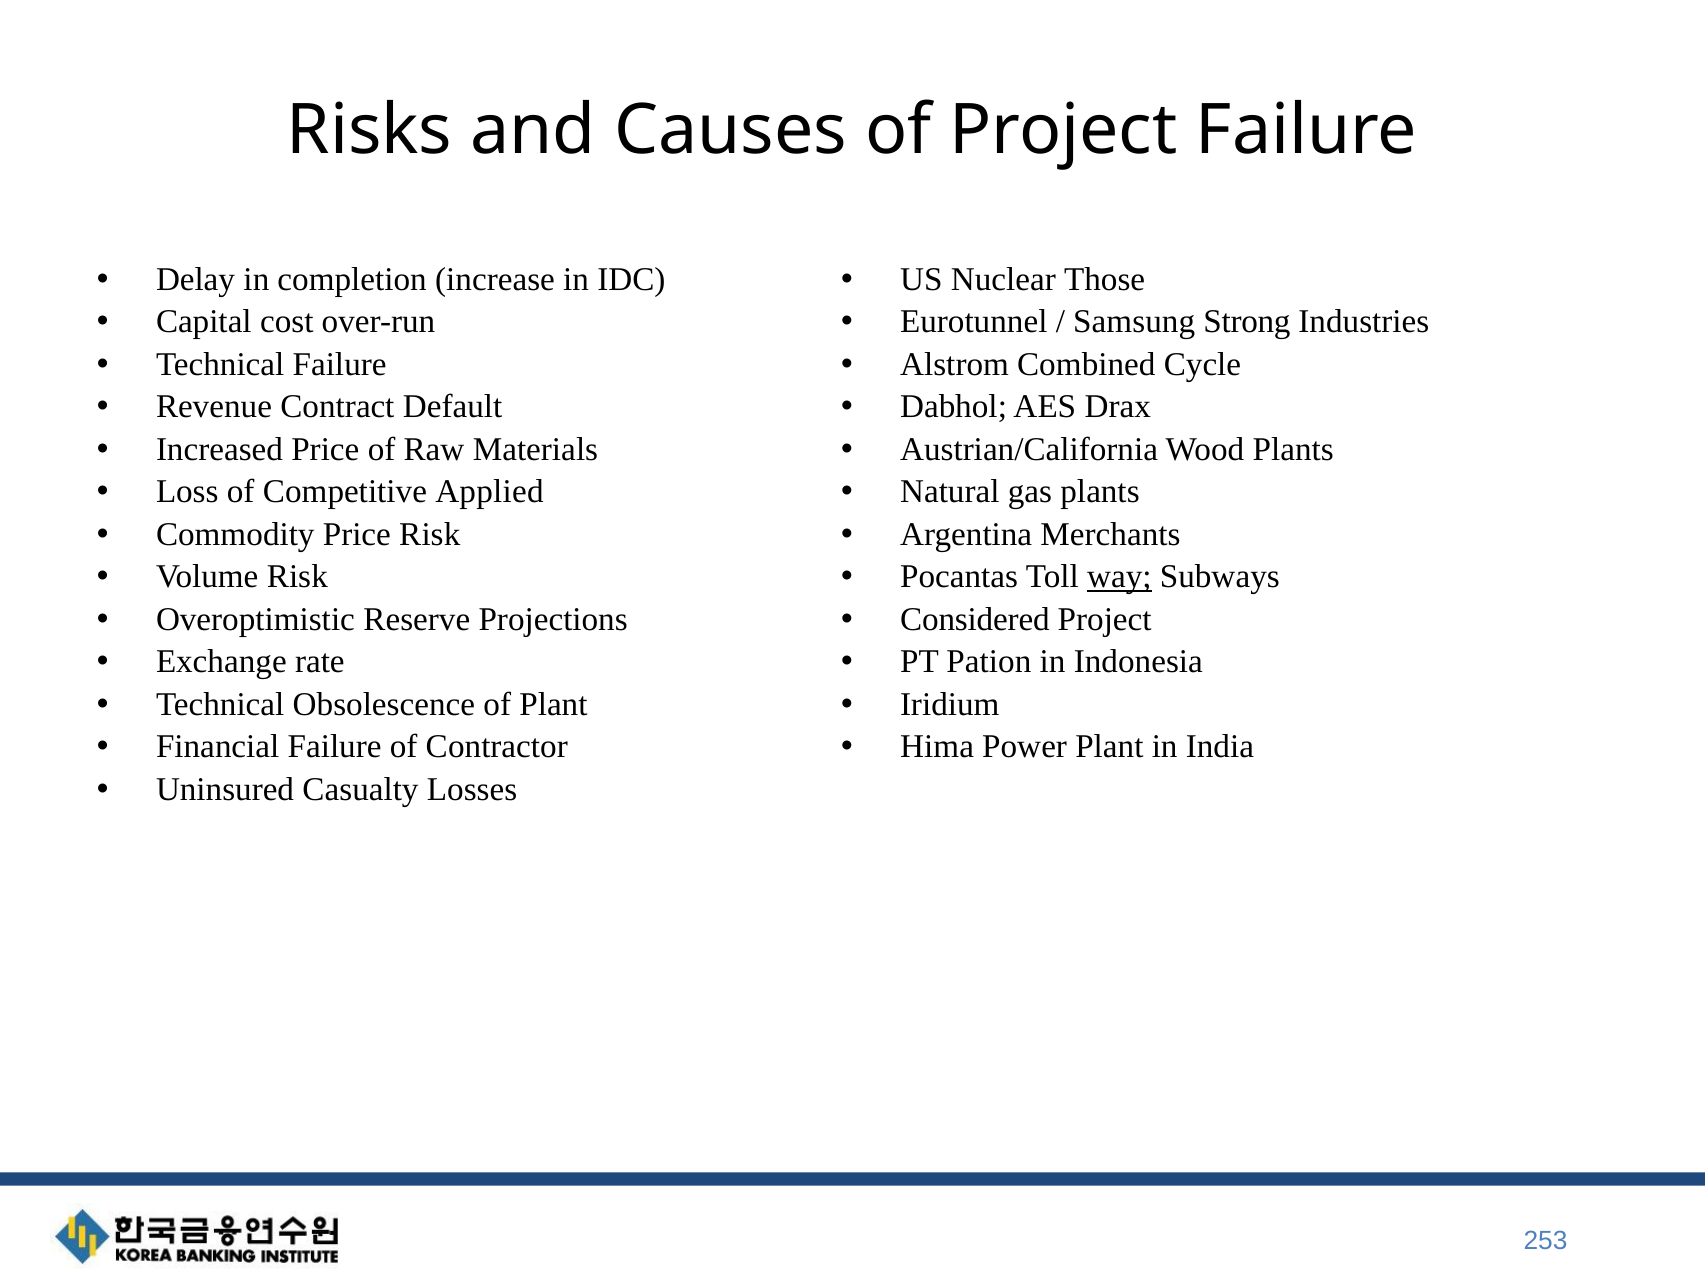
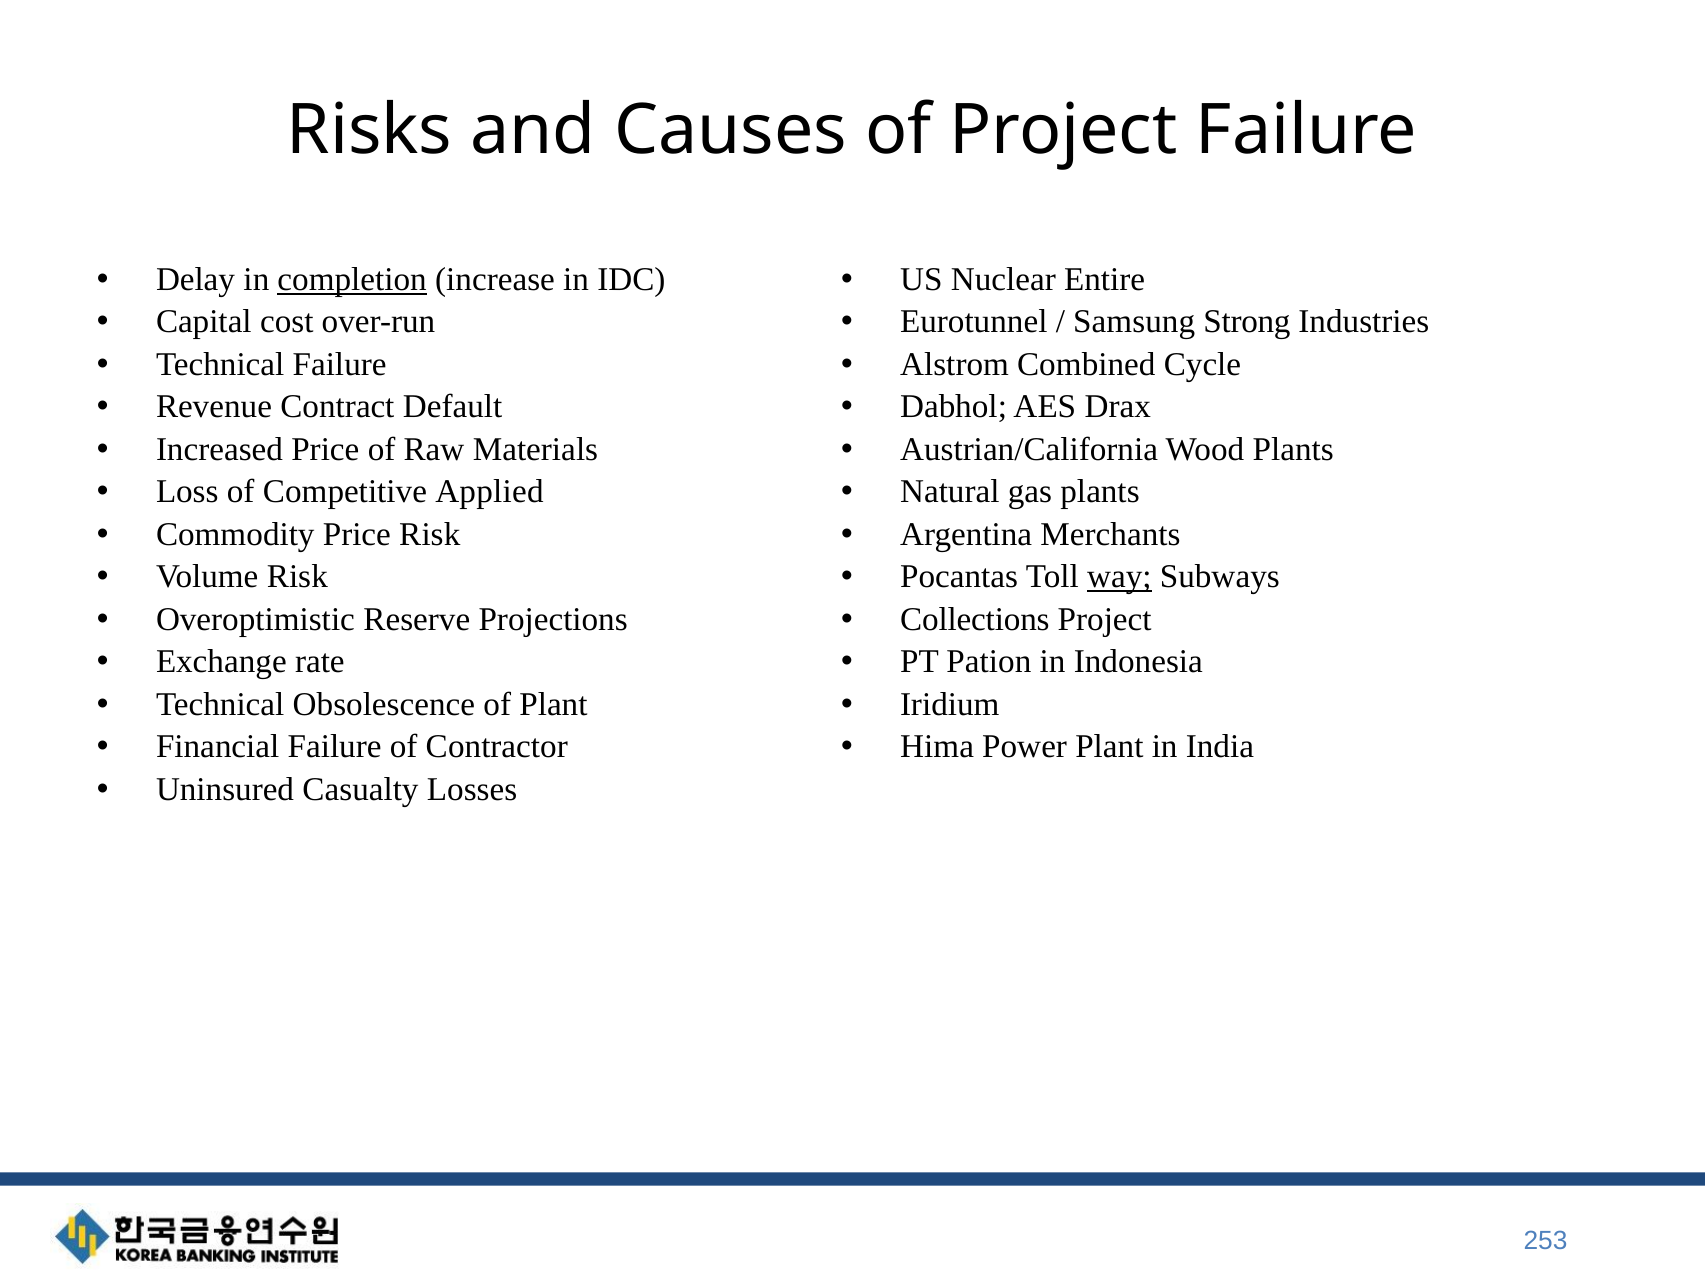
completion underline: none -> present
Those: Those -> Entire
Considered: Considered -> Collections
